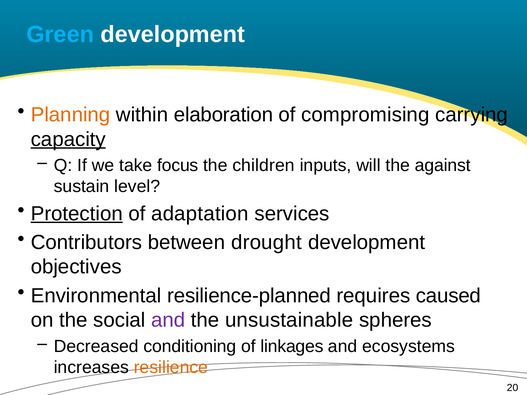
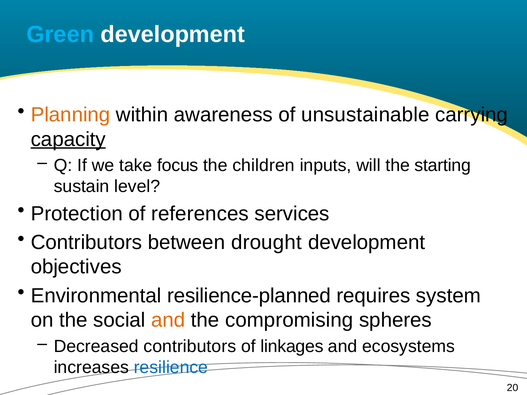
elaboration: elaboration -> awareness
compromising: compromising -> unsustainable
against: against -> starting
Protection underline: present -> none
adaptation: adaptation -> references
caused: caused -> system
and at (168, 320) colour: purple -> orange
unsustainable: unsustainable -> compromising
Decreased conditioning: conditioning -> contributors
resilience colour: orange -> blue
